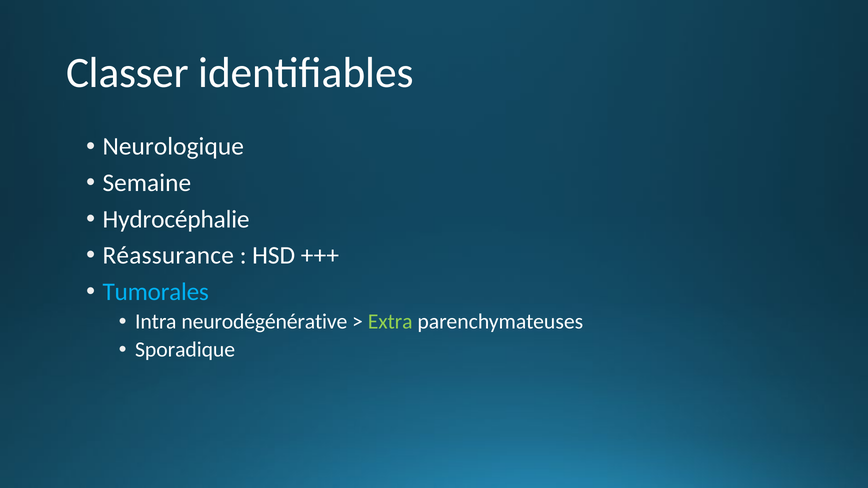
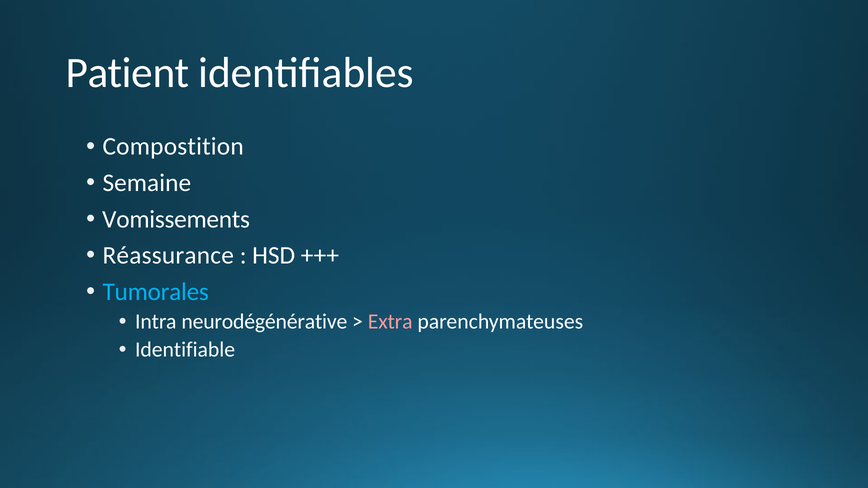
Classer: Classer -> Patient
Neurologique: Neurologique -> Compostition
Hydrocéphalie: Hydrocéphalie -> Vomissements
Extra colour: light green -> pink
Sporadique: Sporadique -> Identifiable
